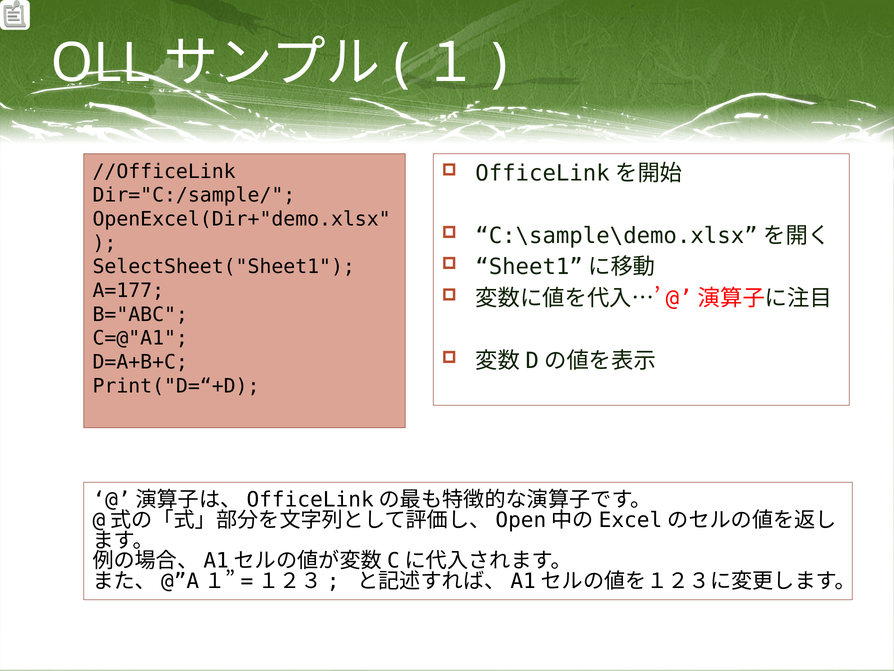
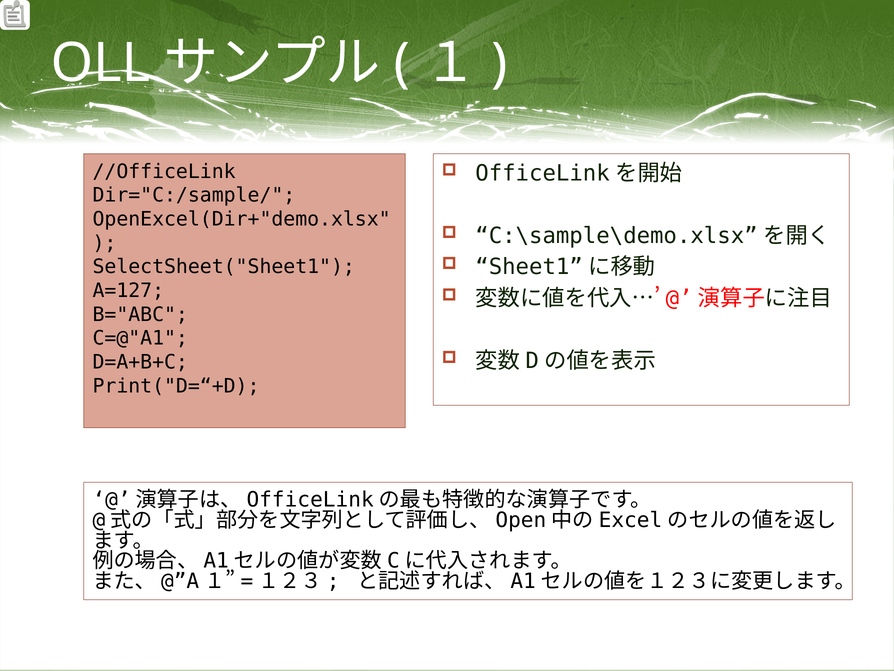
A=177: A=177 -> A=127
